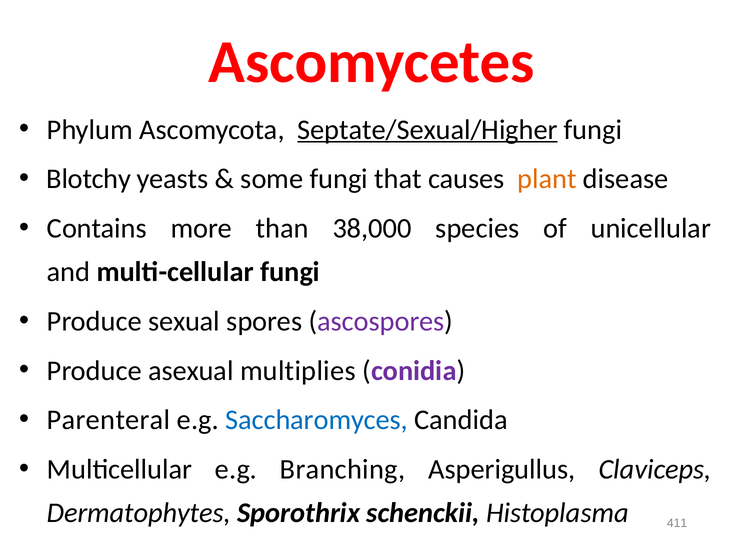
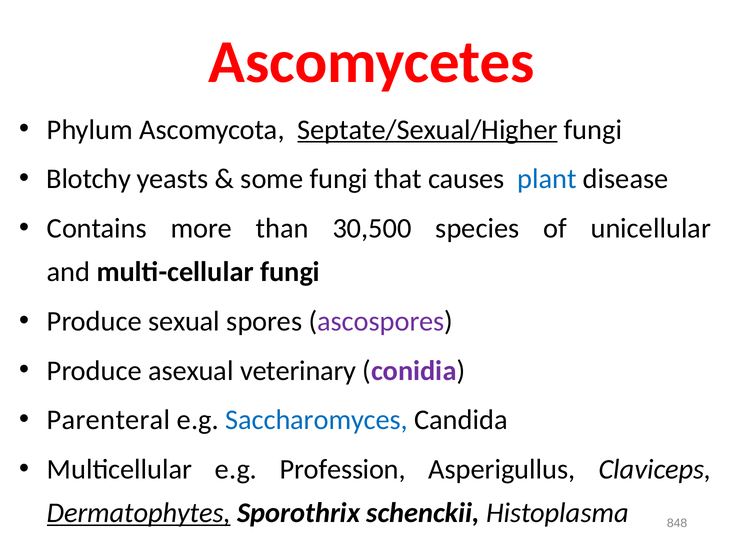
plant colour: orange -> blue
38,000: 38,000 -> 30,500
multiplies: multiplies -> veterinary
Branching: Branching -> Profession
Dermatophytes underline: none -> present
411: 411 -> 848
